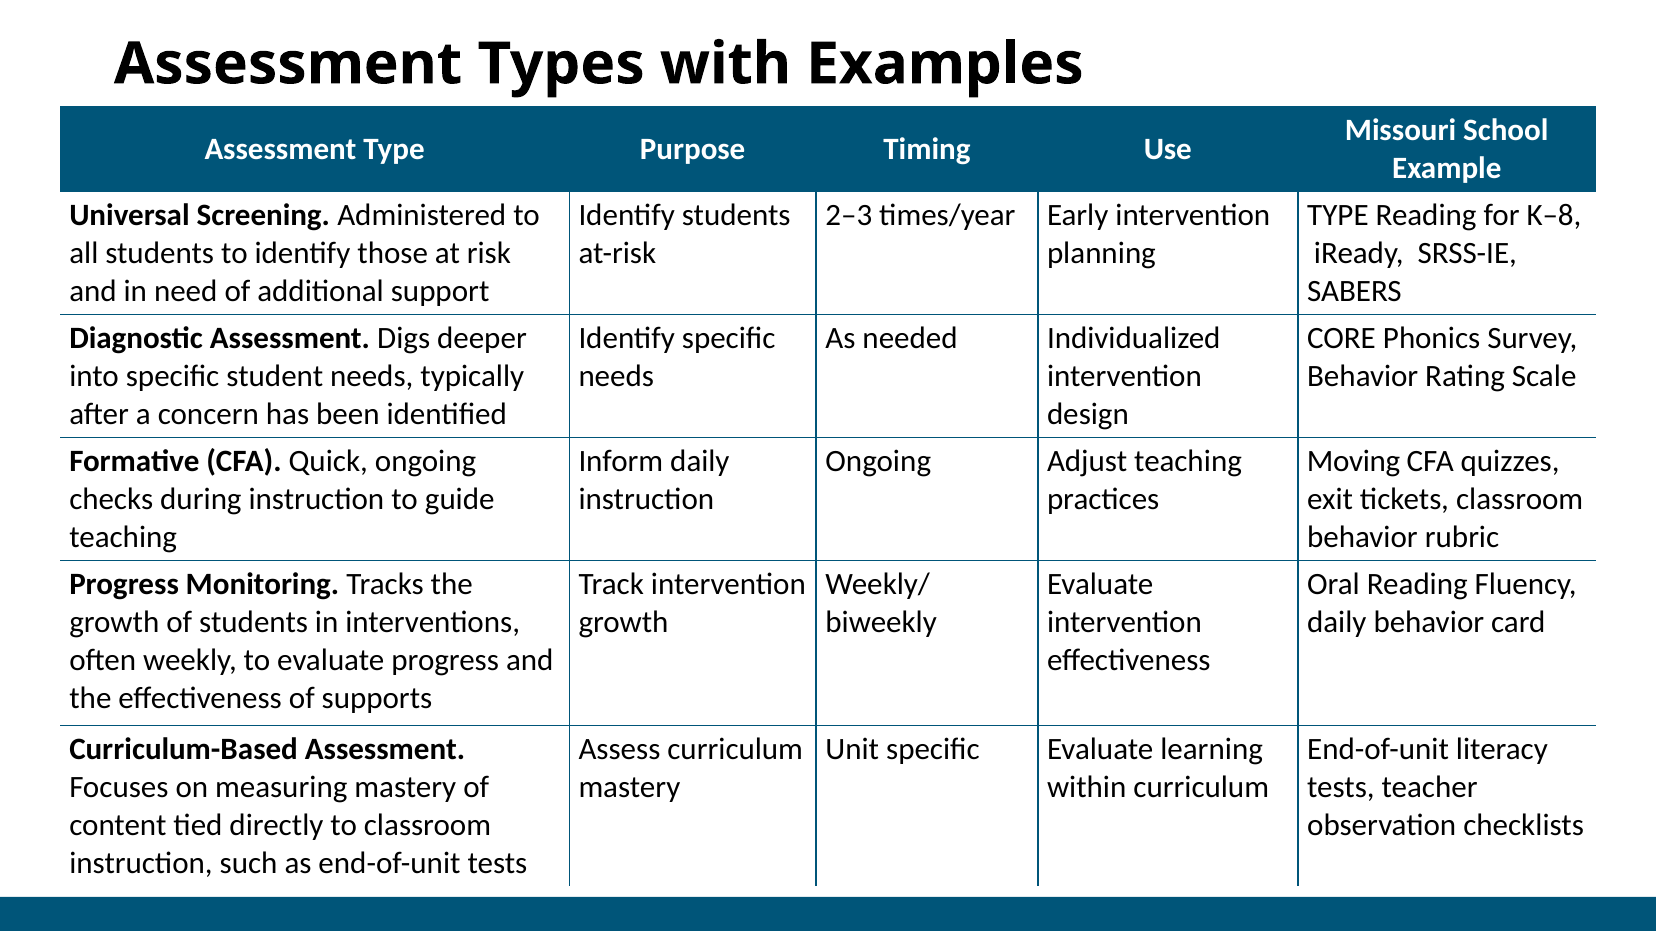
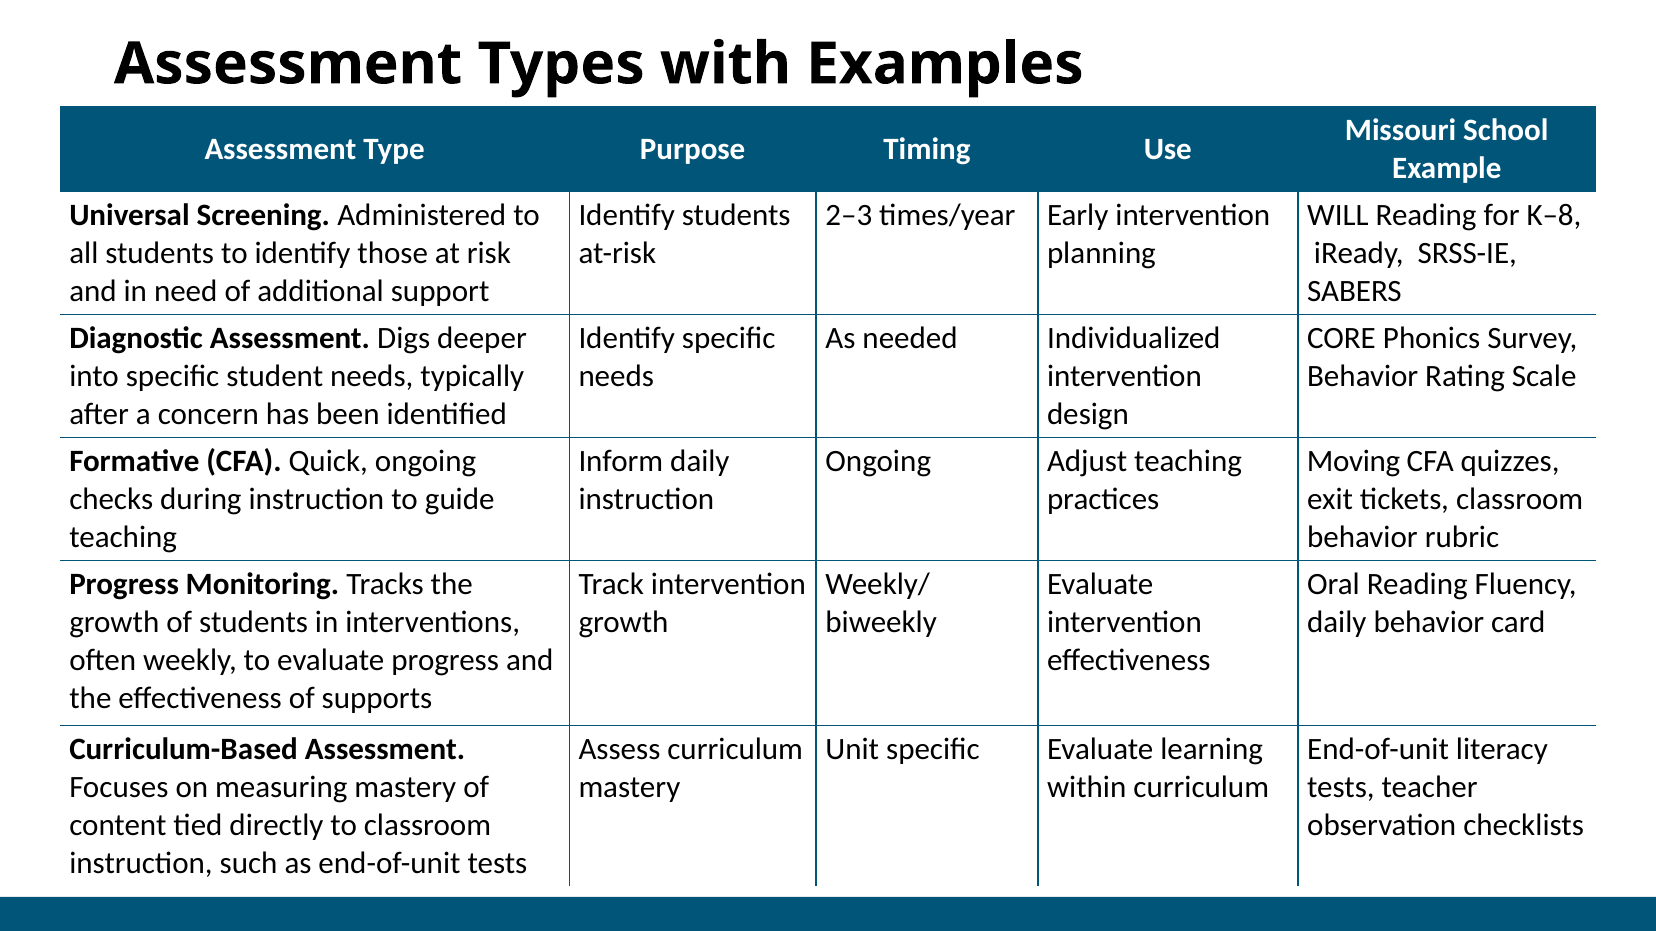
TYPE at (1338, 215): TYPE -> WILL
